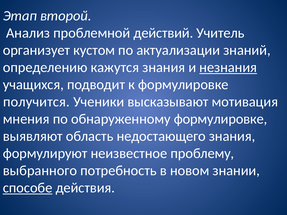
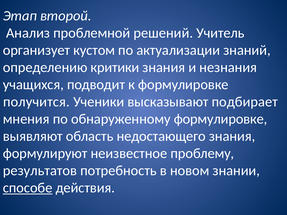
действий: действий -> решений
кажутся: кажутся -> критики
незнания underline: present -> none
мотивация: мотивация -> подбирает
выбранного: выбранного -> результатов
